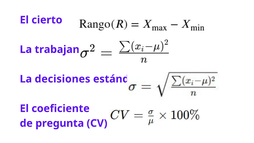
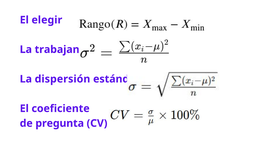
cierto: cierto -> elegir
decisiones: decisiones -> dispersión
